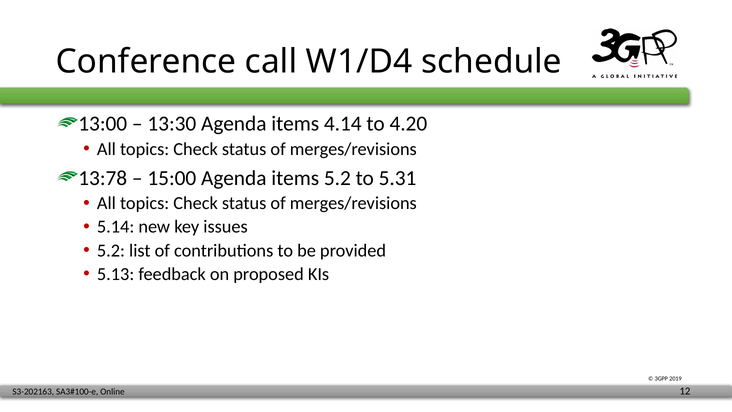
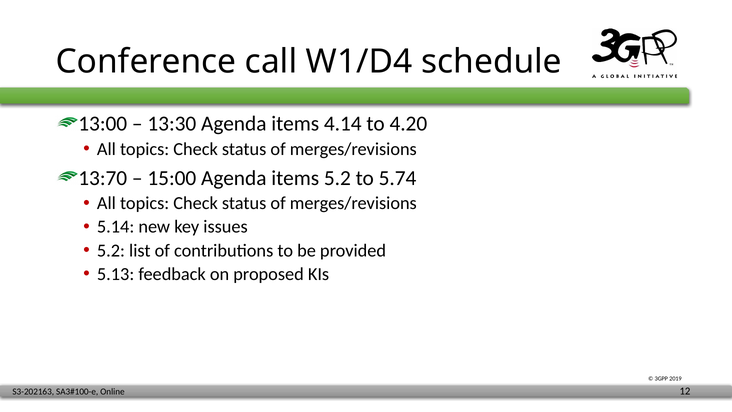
13:78: 13:78 -> 13:70
5.31: 5.31 -> 5.74
